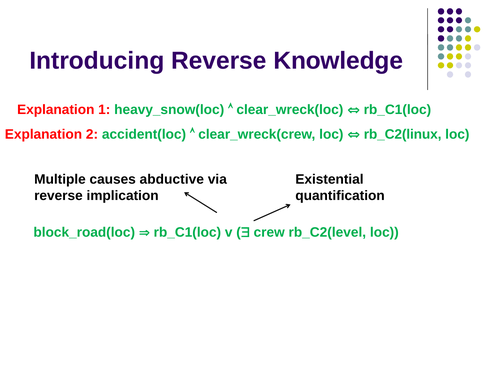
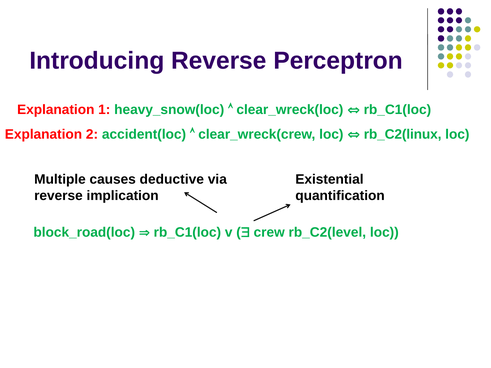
Knowledge: Knowledge -> Perceptron
abductive: abductive -> deductive
